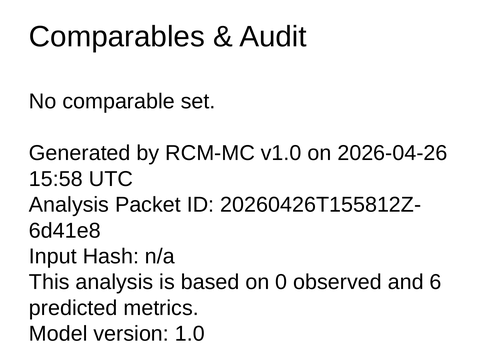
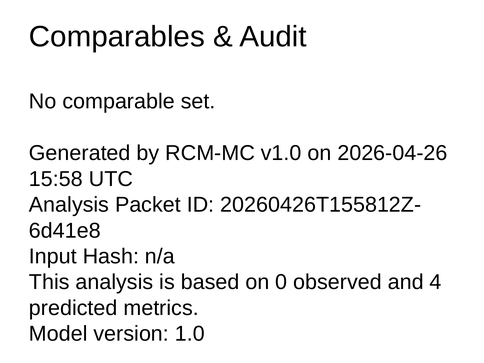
6: 6 -> 4
